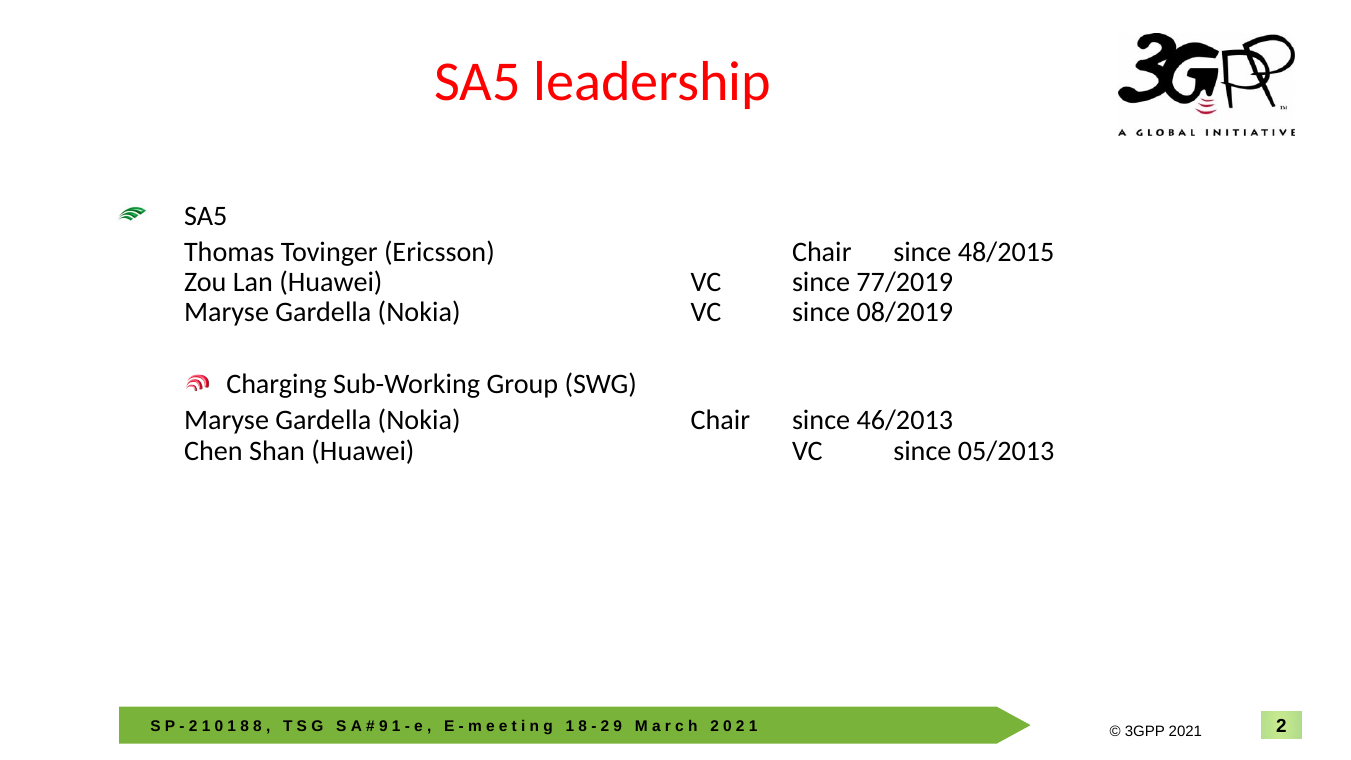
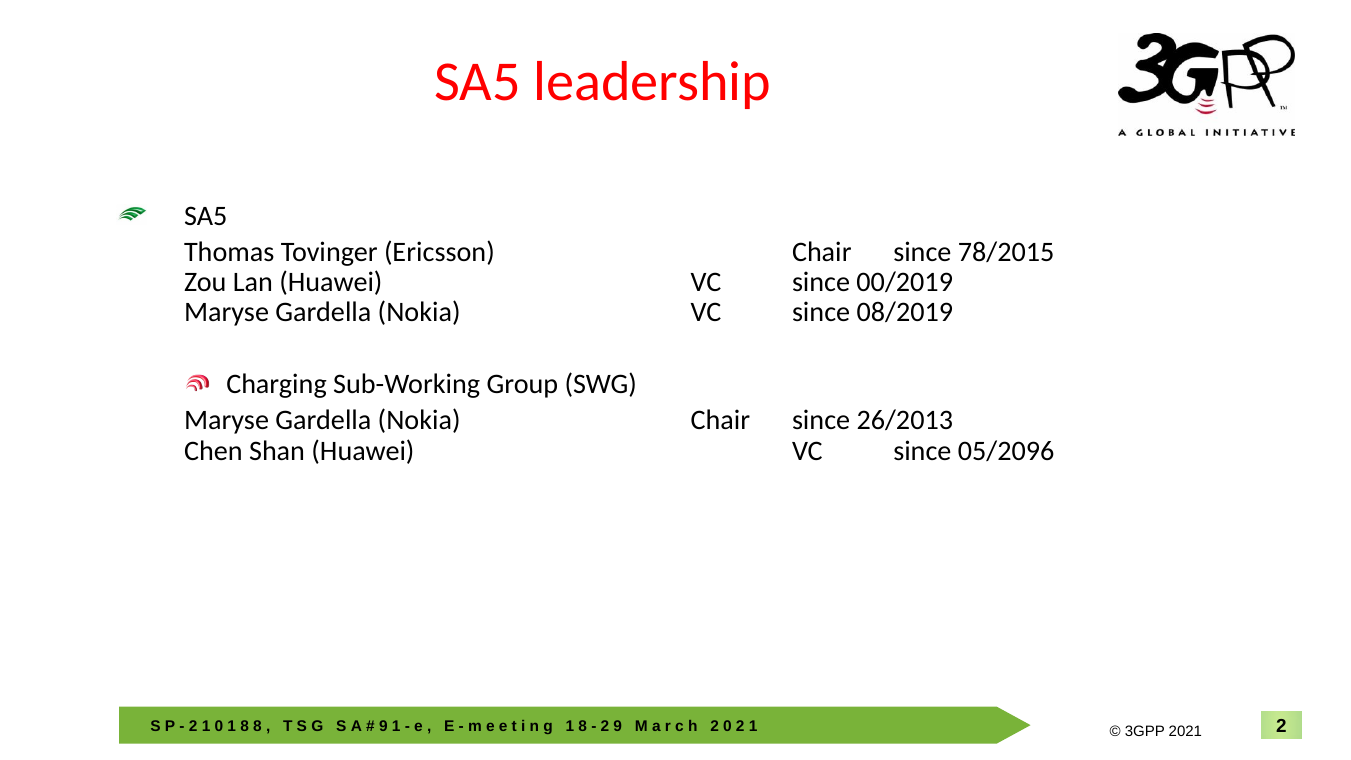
48/2015: 48/2015 -> 78/2015
77/2019: 77/2019 -> 00/2019
46/2013: 46/2013 -> 26/2013
05/2013: 05/2013 -> 05/2096
